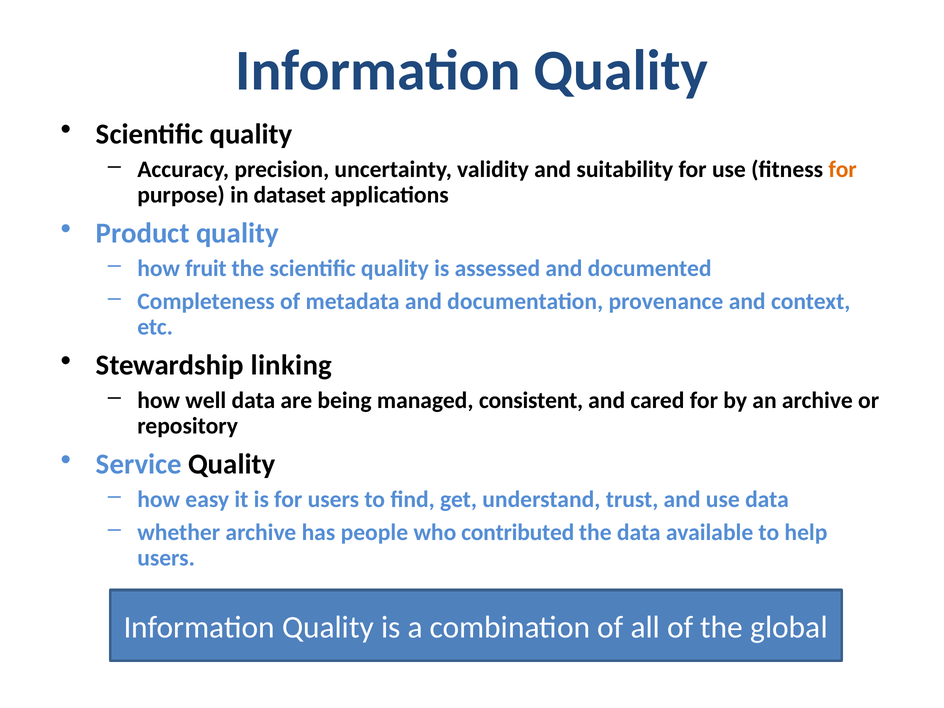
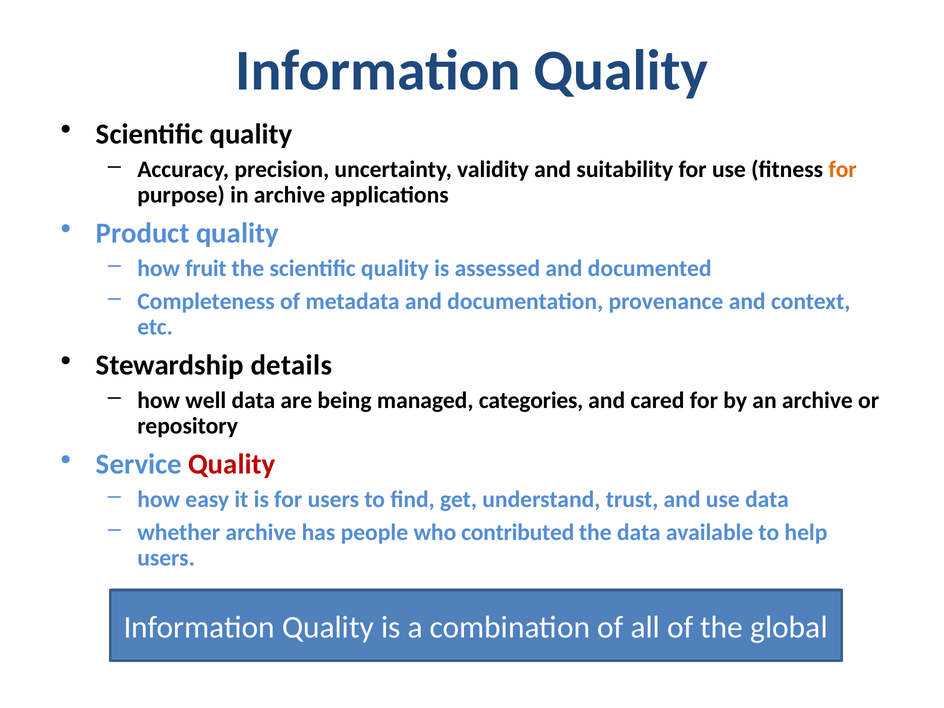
in dataset: dataset -> archive
linking: linking -> details
consistent: consistent -> categories
Quality at (232, 464) colour: black -> red
